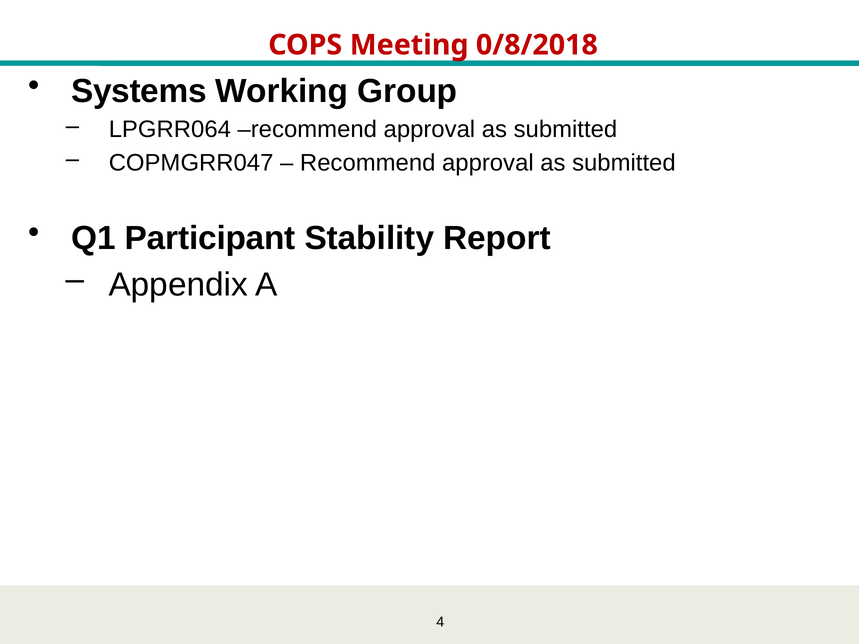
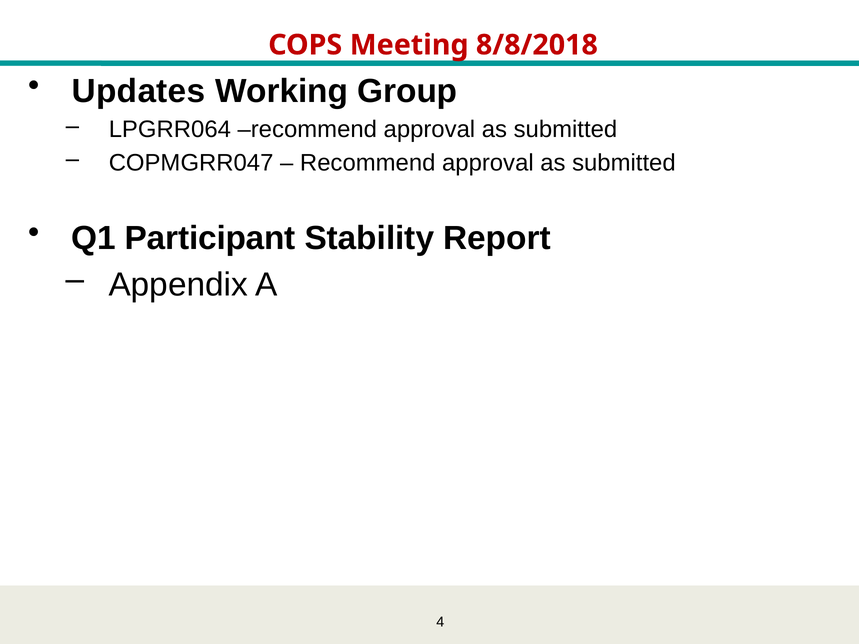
0/8/2018: 0/8/2018 -> 8/8/2018
Systems: Systems -> Updates
